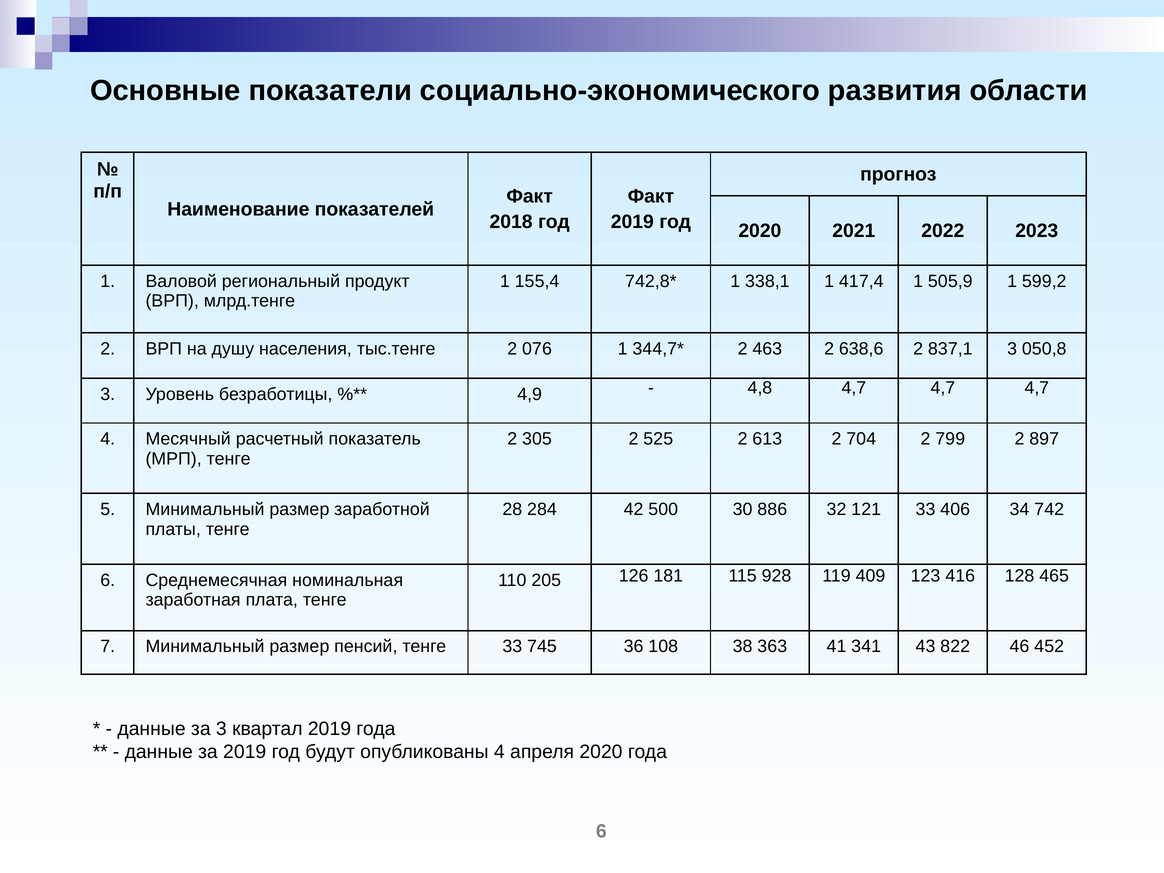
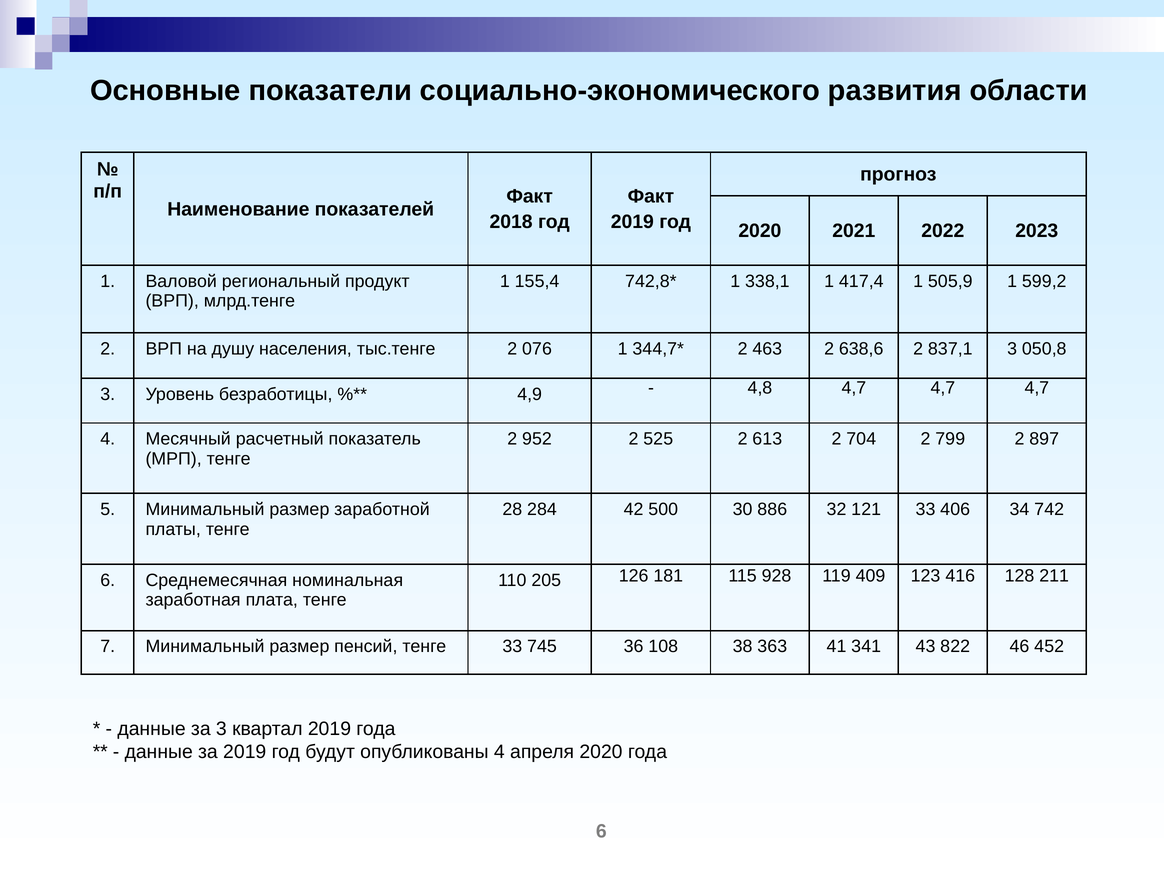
305: 305 -> 952
465: 465 -> 211
